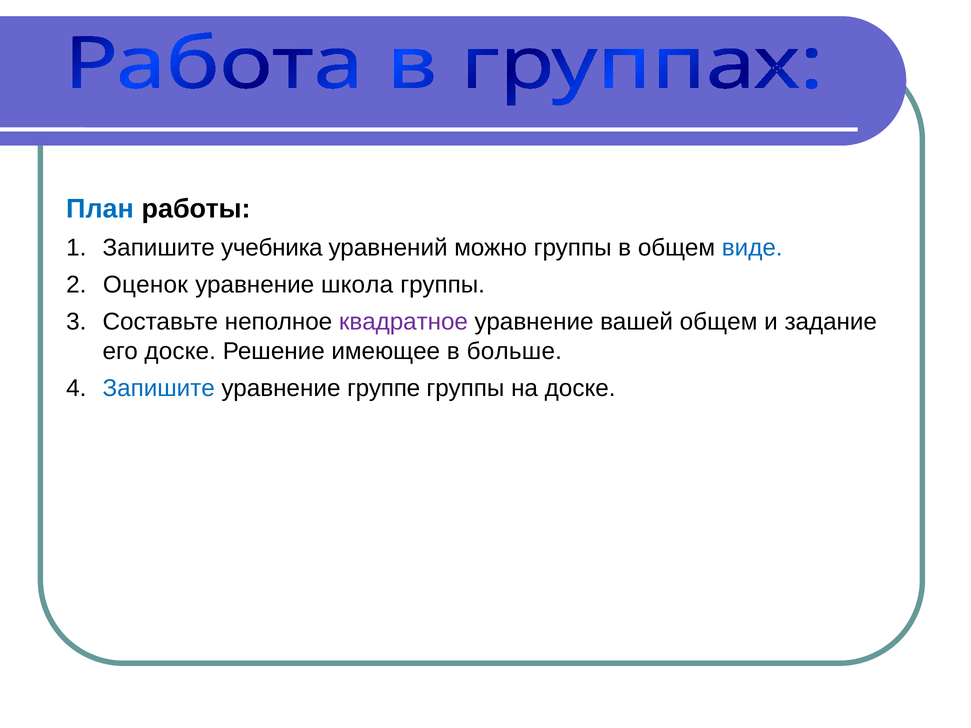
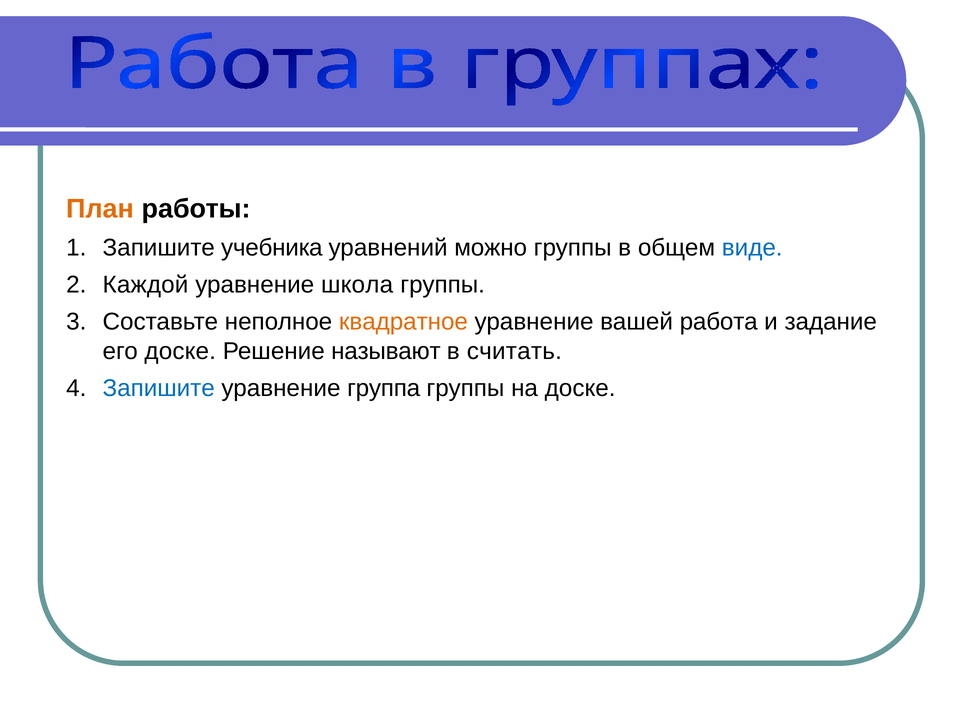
План colour: blue -> orange
Оценок: Оценок -> Каждой
квадратное colour: purple -> orange
вашей общем: общем -> работа
имеющее: имеющее -> называют
больше: больше -> считать
группе: группе -> группа
